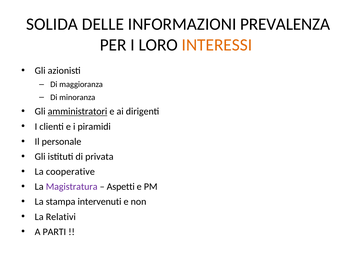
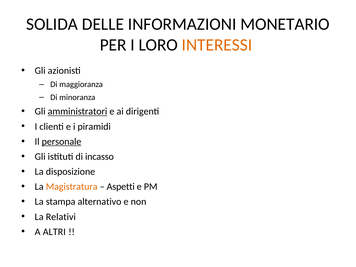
PREVALENZA: PREVALENZA -> MONETARIO
personale underline: none -> present
privata: privata -> incasso
cooperative: cooperative -> disposizione
Magistratura colour: purple -> orange
intervenuti: intervenuti -> alternativo
PARTI: PARTI -> ALTRI
